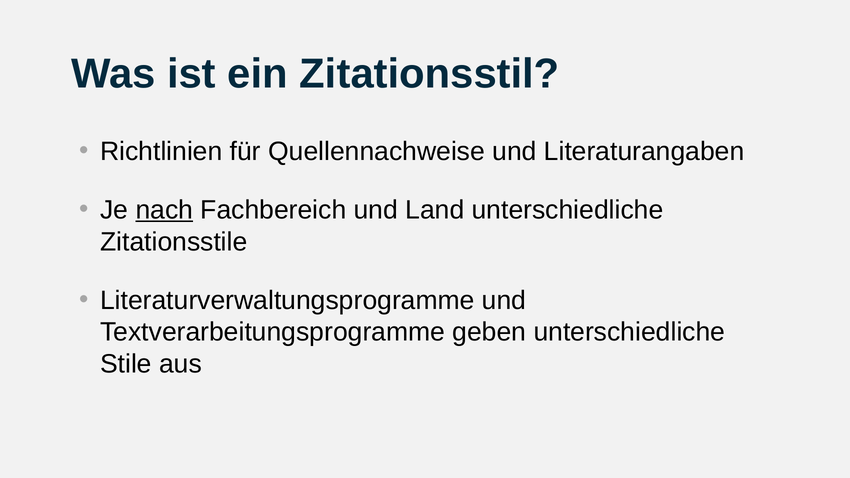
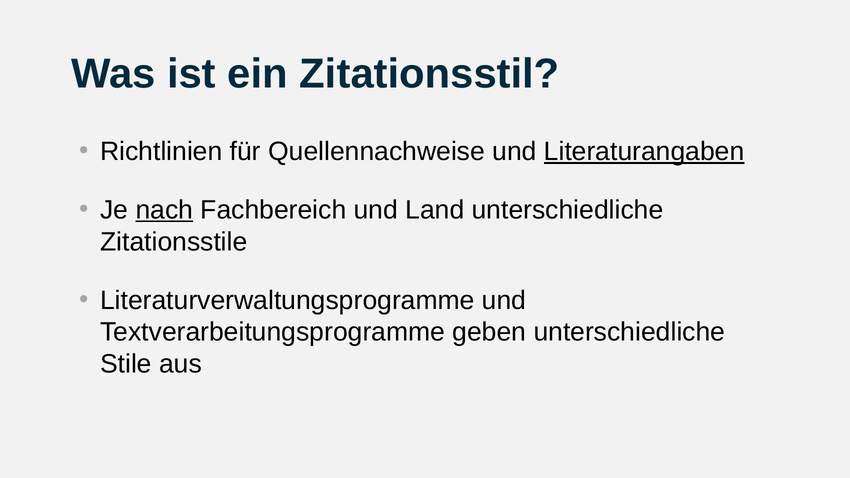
Literaturangaben underline: none -> present
